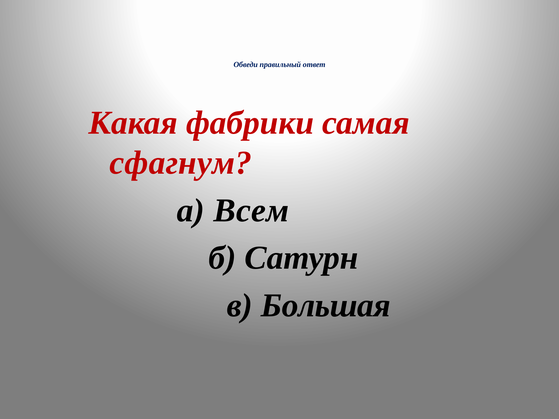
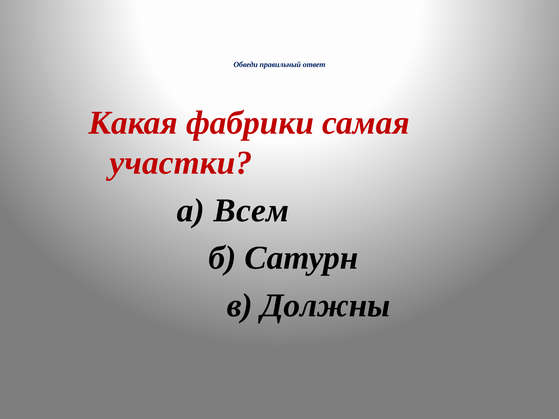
сфагнум: сфагнум -> участки
Большая: Большая -> Должны
